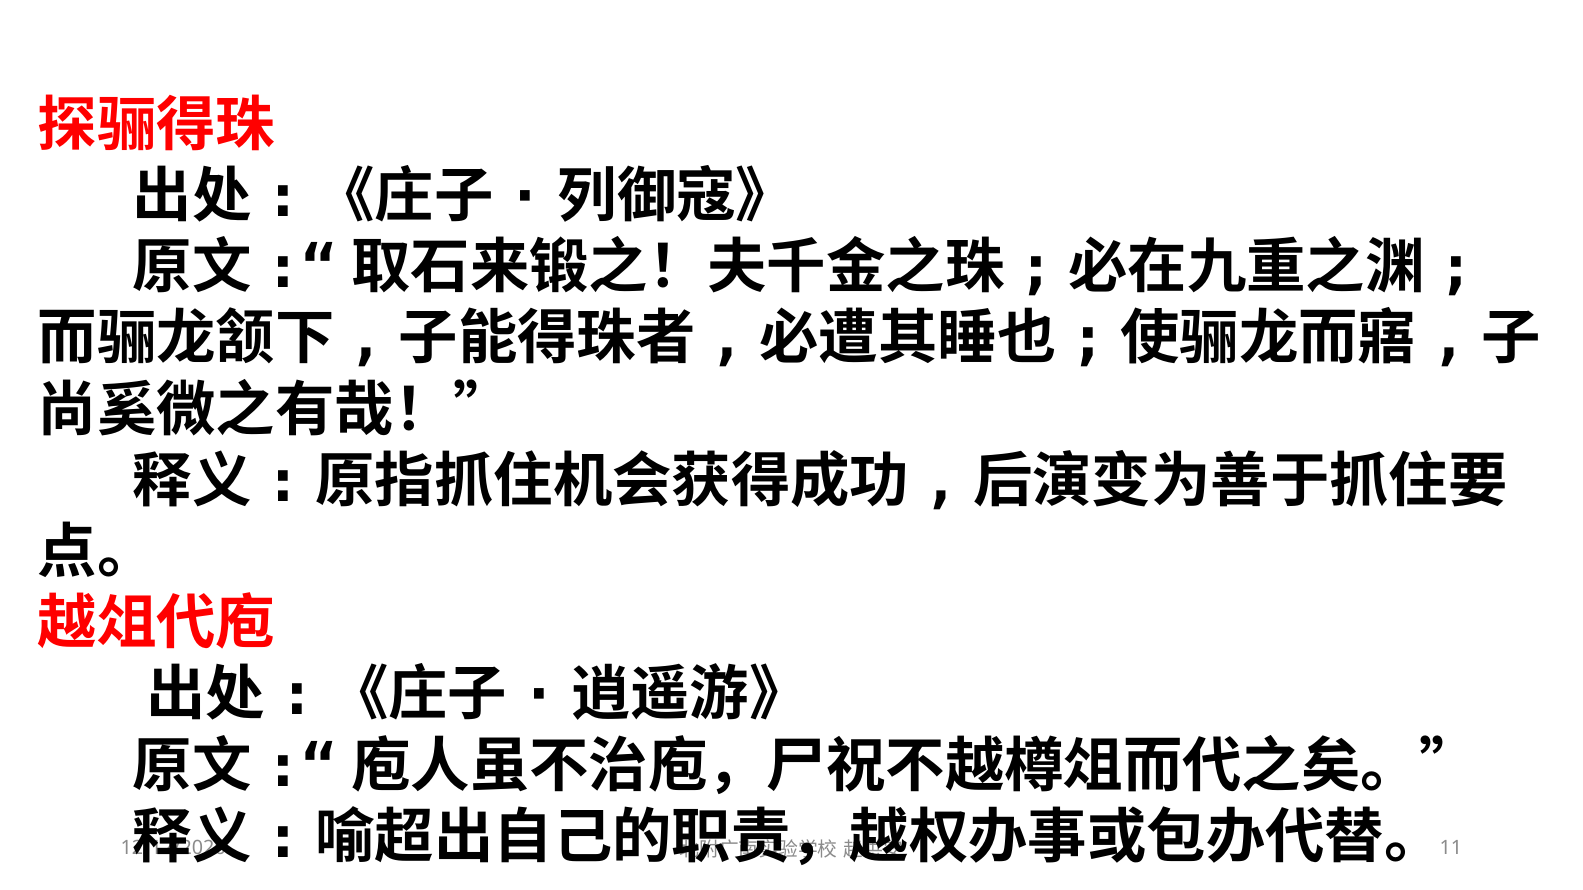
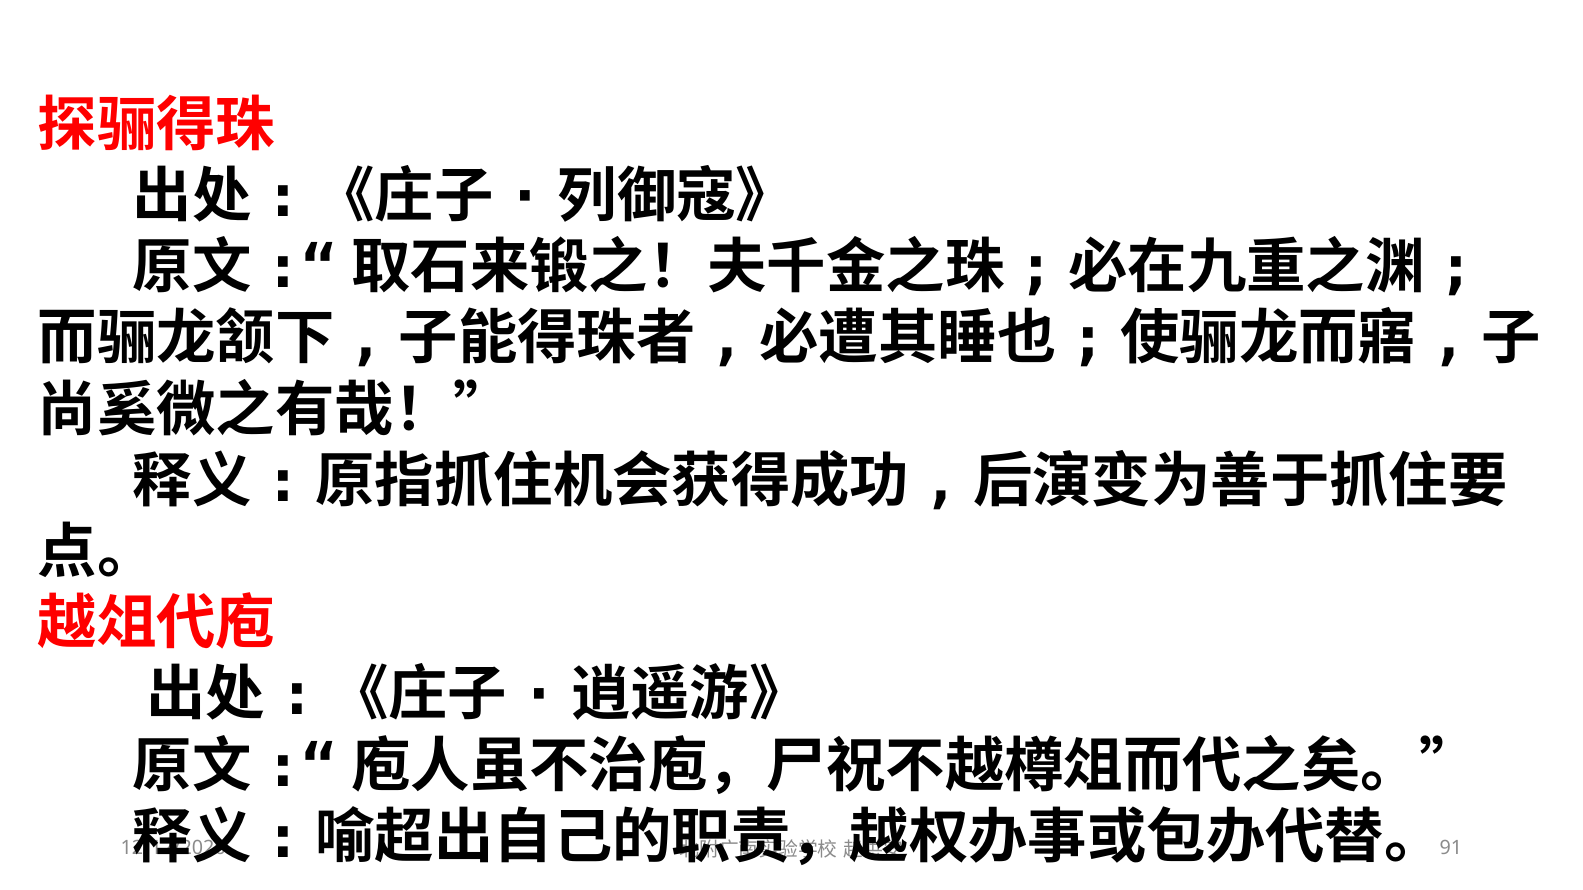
11: 11 -> 91
